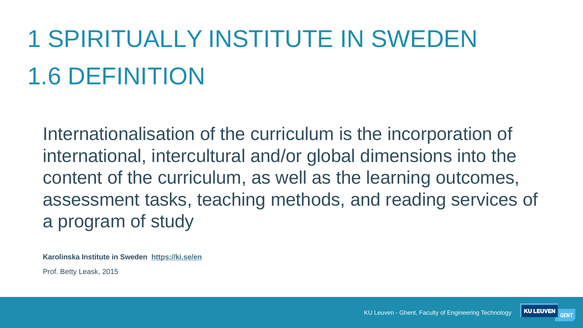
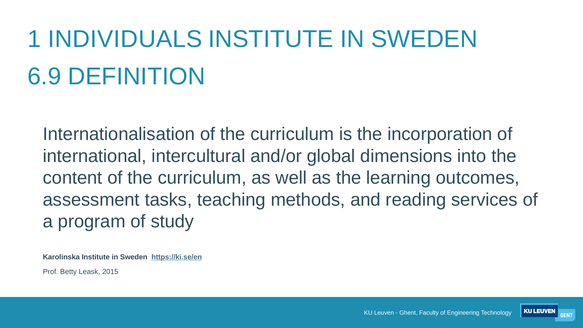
SPIRITUALLY: SPIRITUALLY -> INDIVIDUALS
1.6: 1.6 -> 6.9
